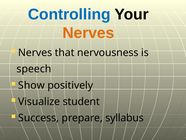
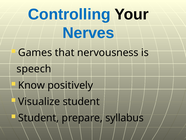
Nerves at (88, 33) colour: orange -> blue
Nerves at (35, 52): Nerves -> Games
Show: Show -> Know
Success at (39, 118): Success -> Student
